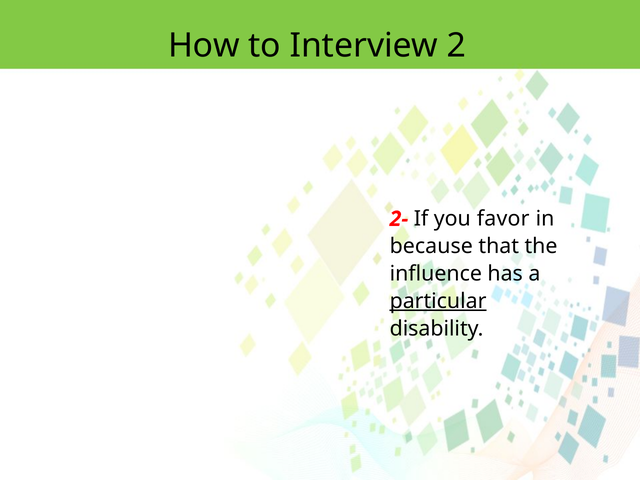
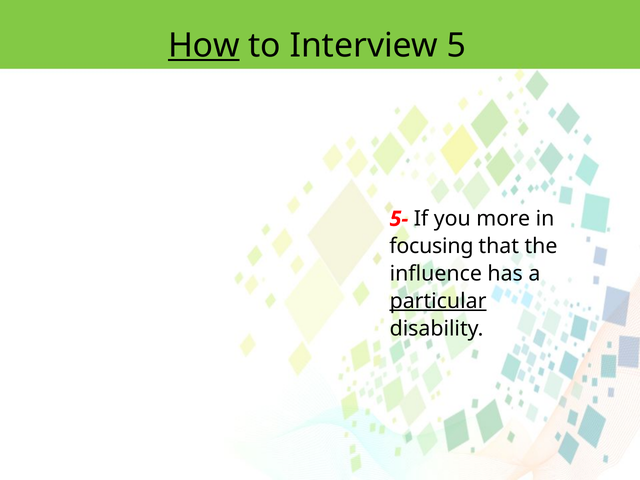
How underline: none -> present
2: 2 -> 5
2-: 2- -> 5-
favor: favor -> more
because: because -> focusing
